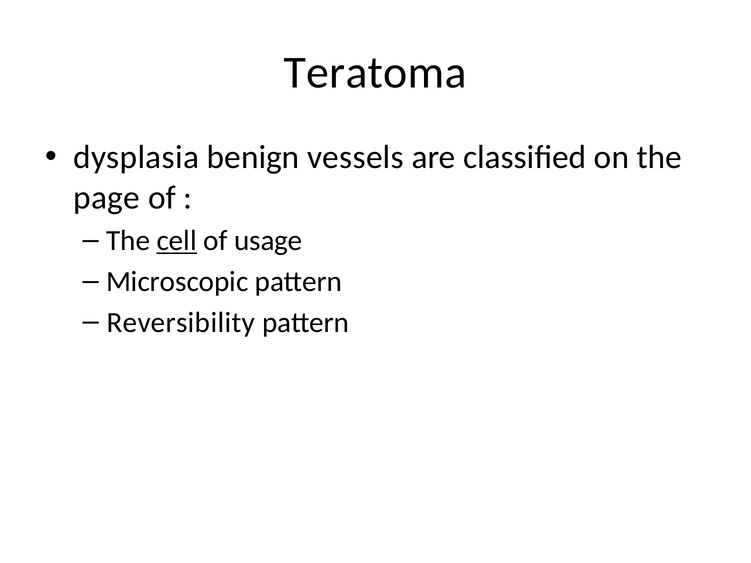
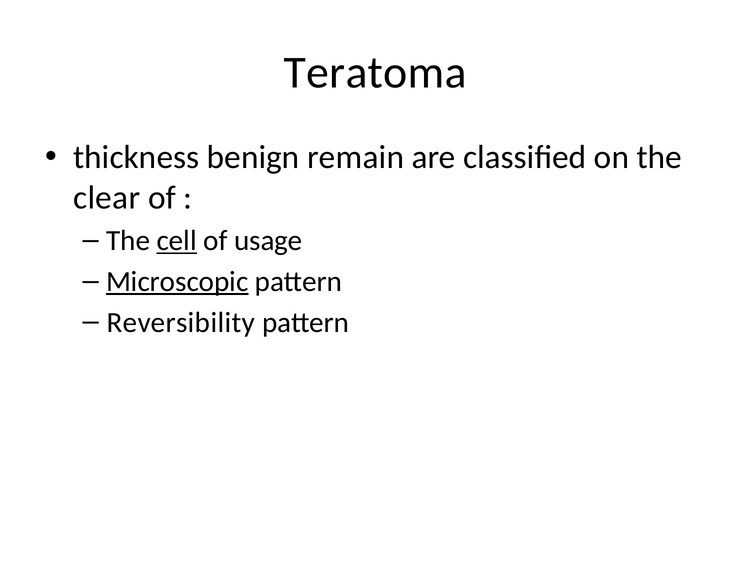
dysplasia: dysplasia -> thickness
vessels: vessels -> remain
page: page -> clear
Microscopic underline: none -> present
